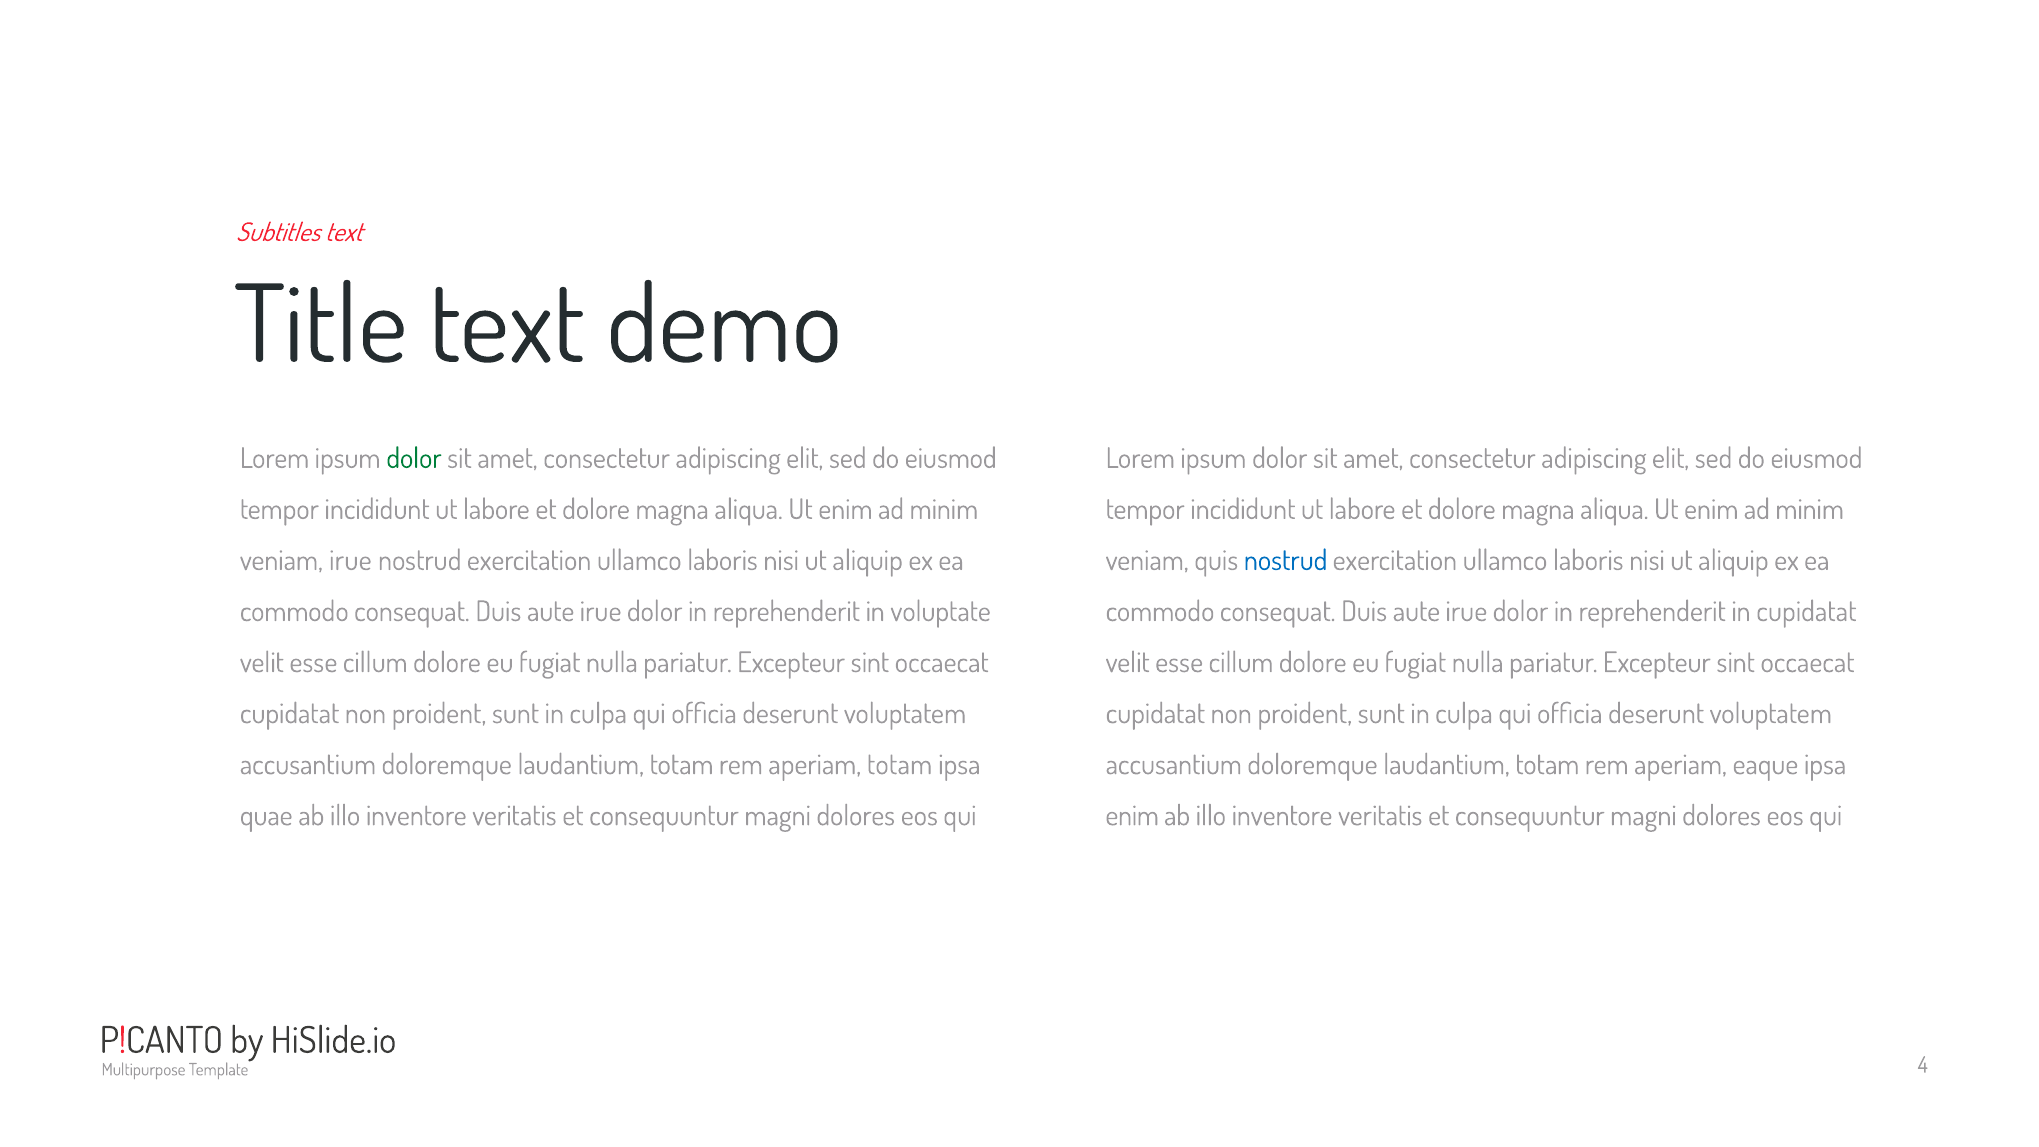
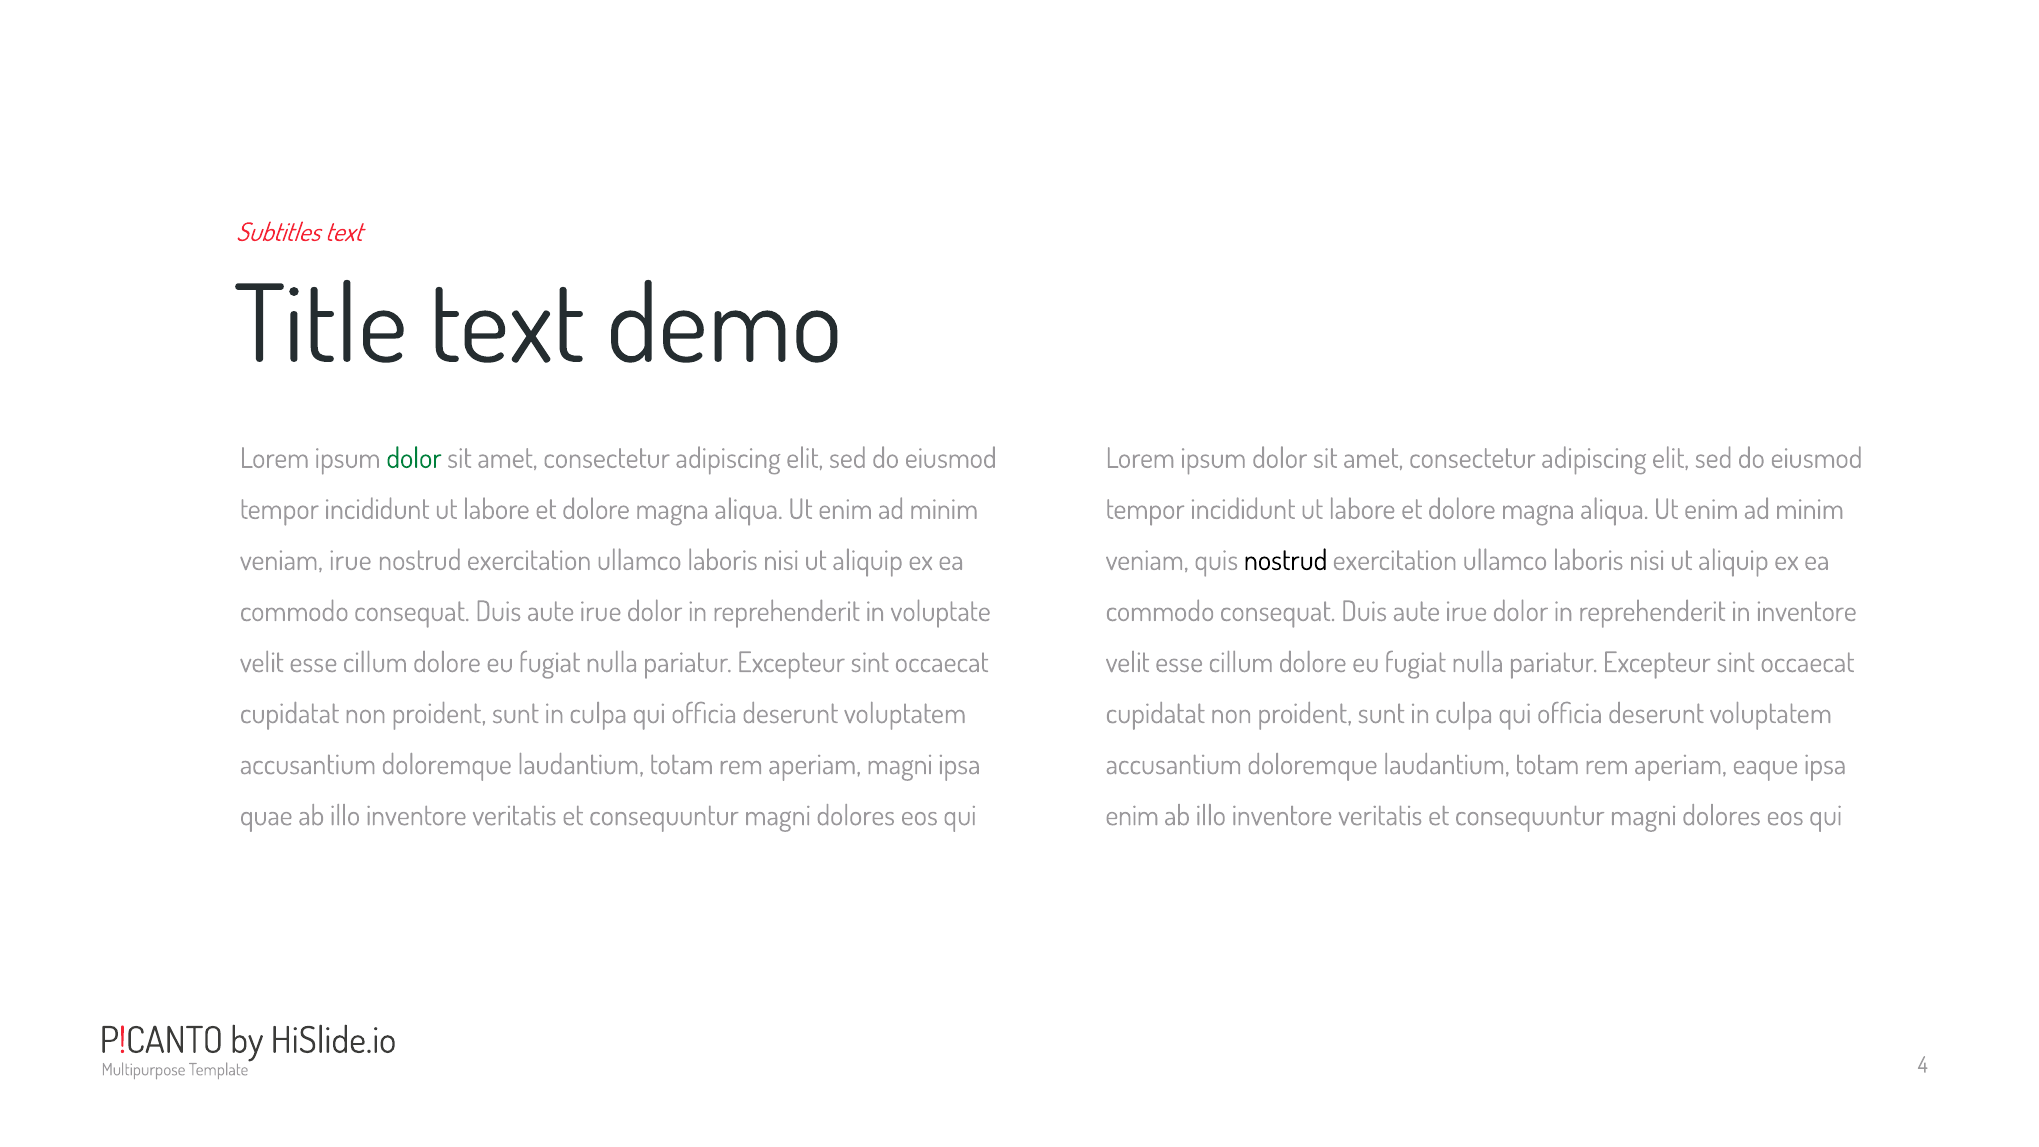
nostrud at (1286, 561) colour: blue -> black
in cupidatat: cupidatat -> inventore
aperiam totam: totam -> magni
